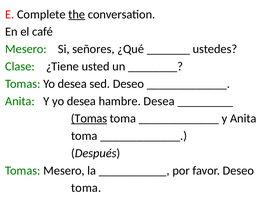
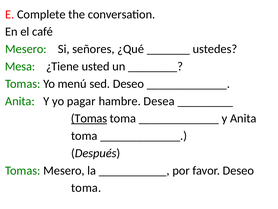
the underline: present -> none
Clase: Clase -> Mesa
desea at (72, 84): desea -> menú
yo desea: desea -> pagar
